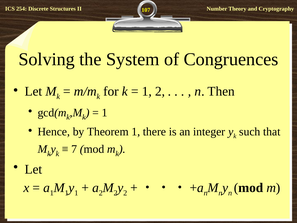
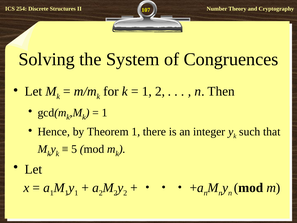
7: 7 -> 5
